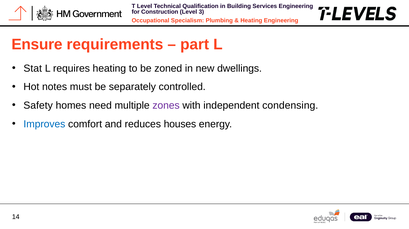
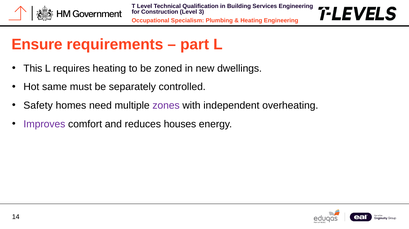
Stat: Stat -> This
notes: notes -> same
condensing: condensing -> overheating
Improves colour: blue -> purple
